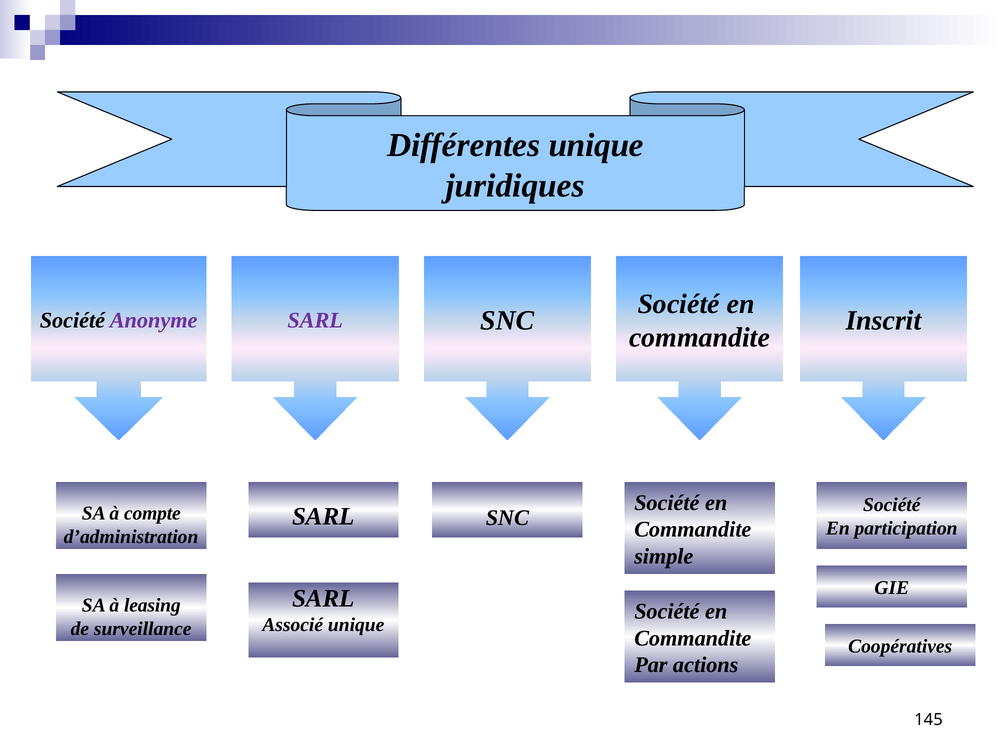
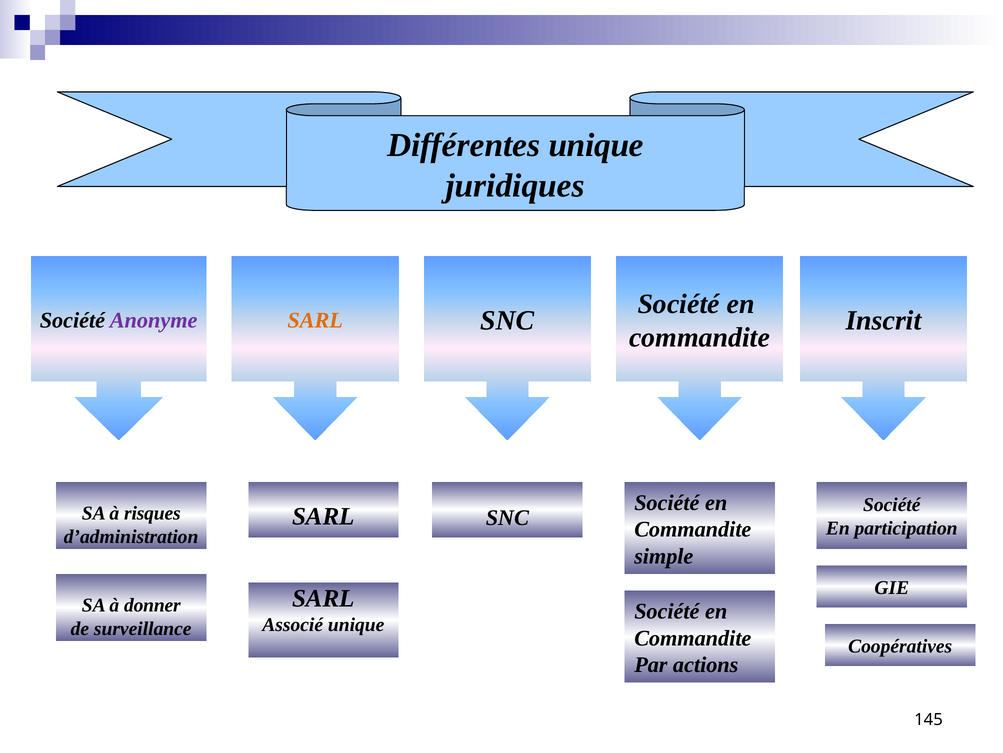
SARL at (315, 320) colour: purple -> orange
compte: compte -> risques
leasing: leasing -> donner
